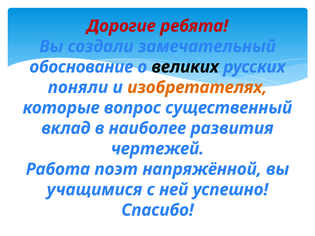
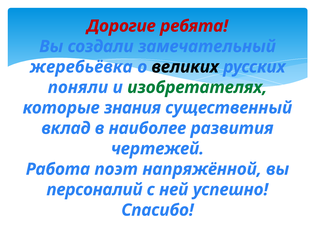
обоснование: обоснование -> жеребьёвка
изобретателях colour: orange -> green
вопрос: вопрос -> знания
учащимися: учащимися -> персоналий
